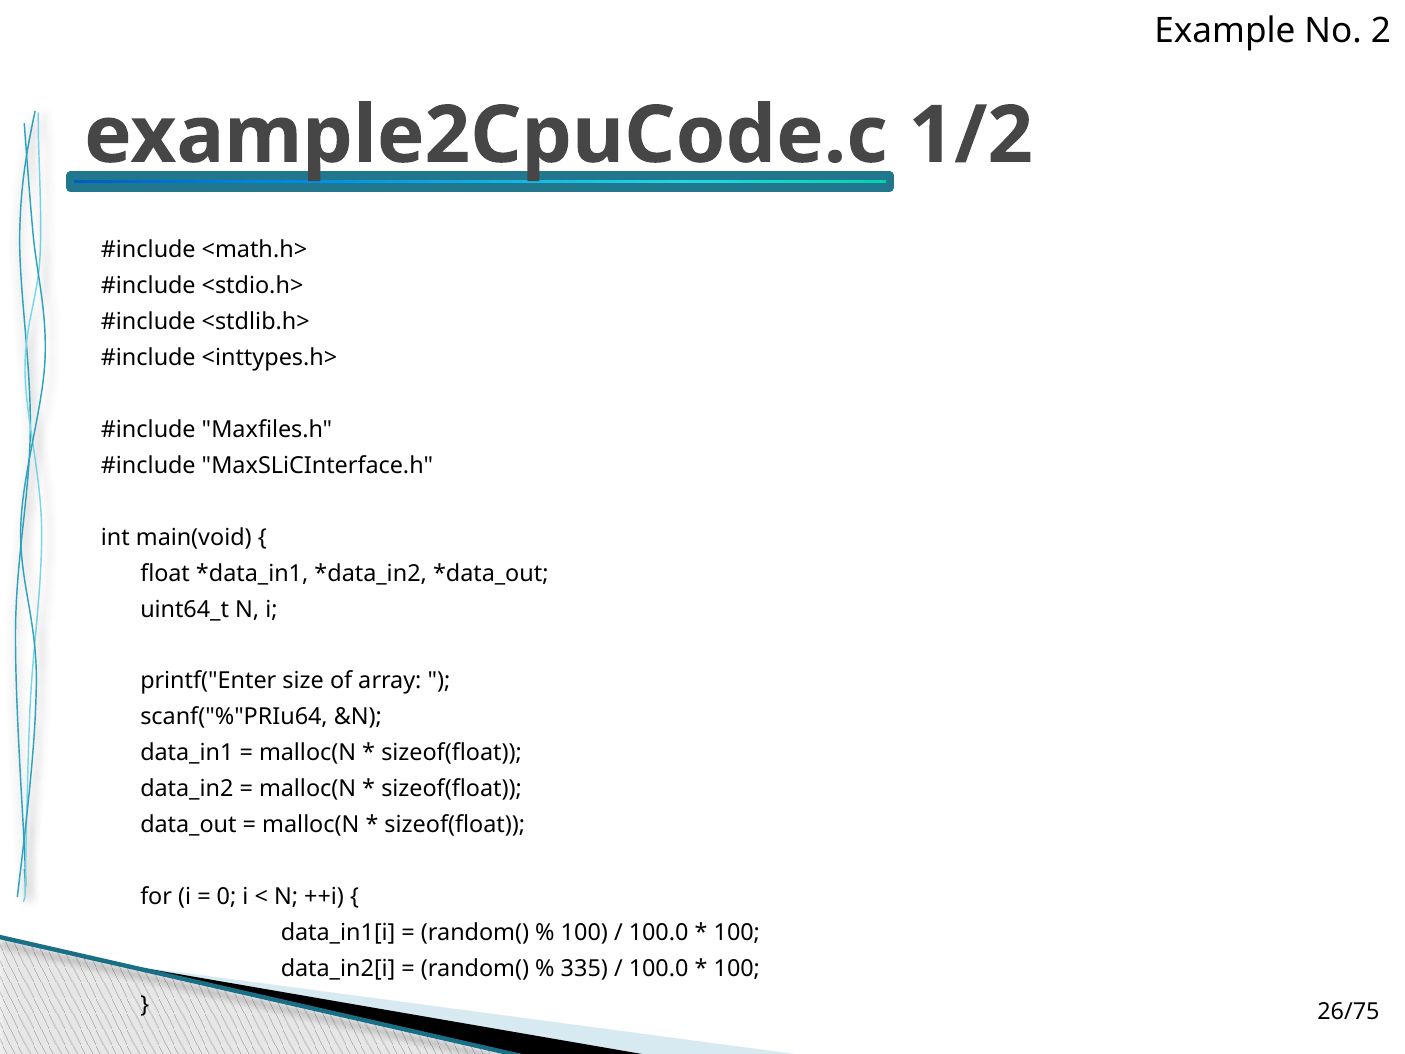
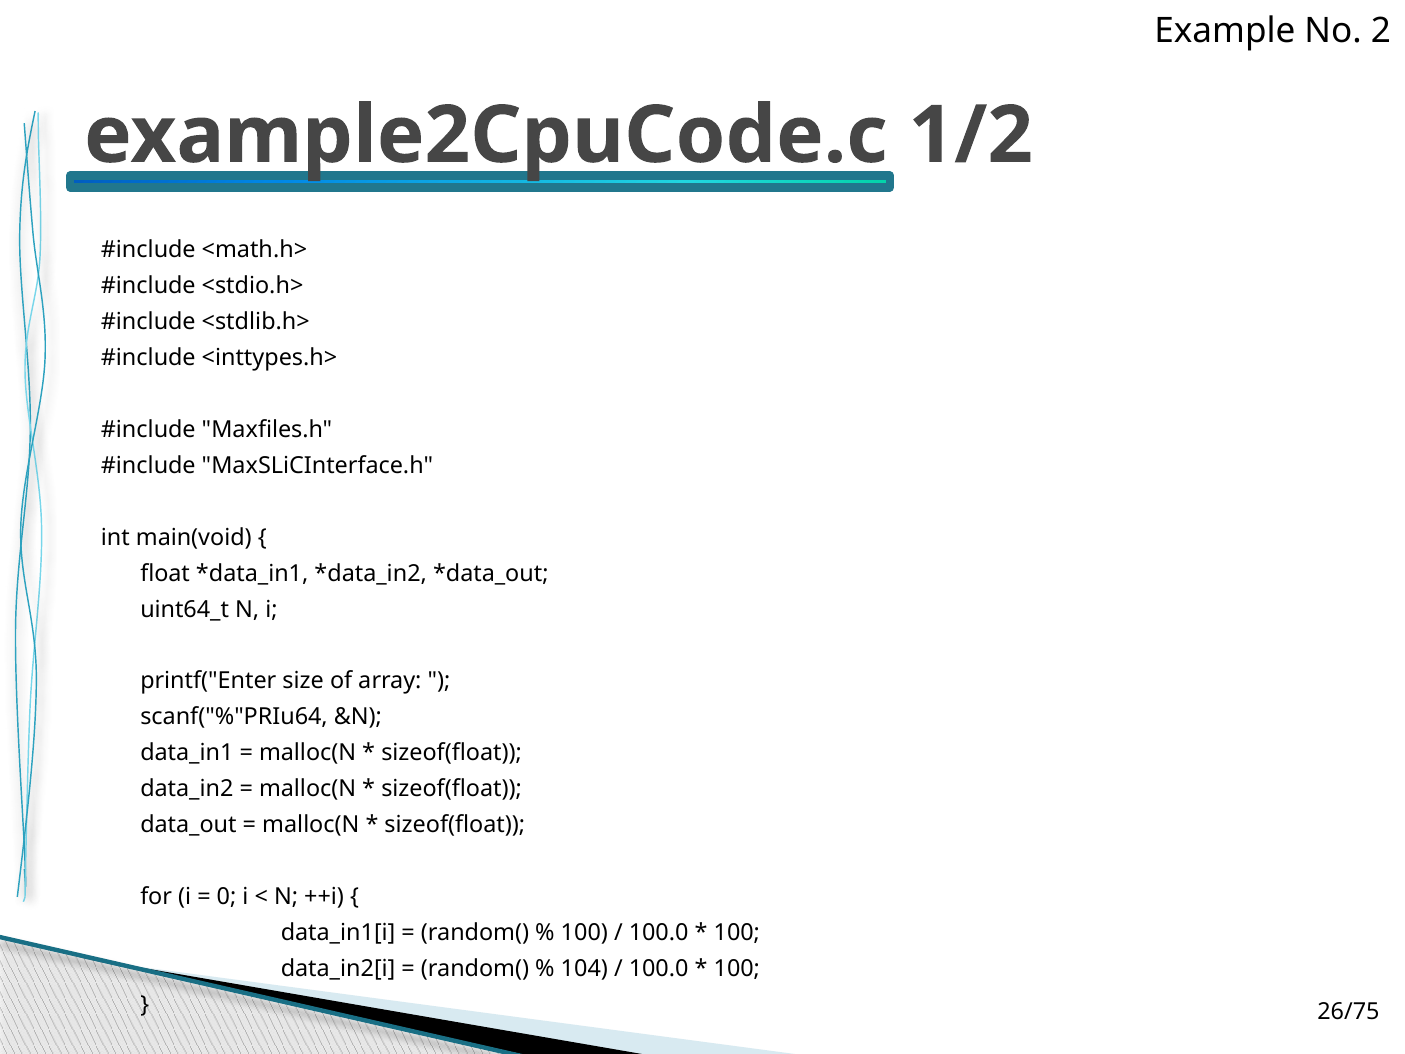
335: 335 -> 104
